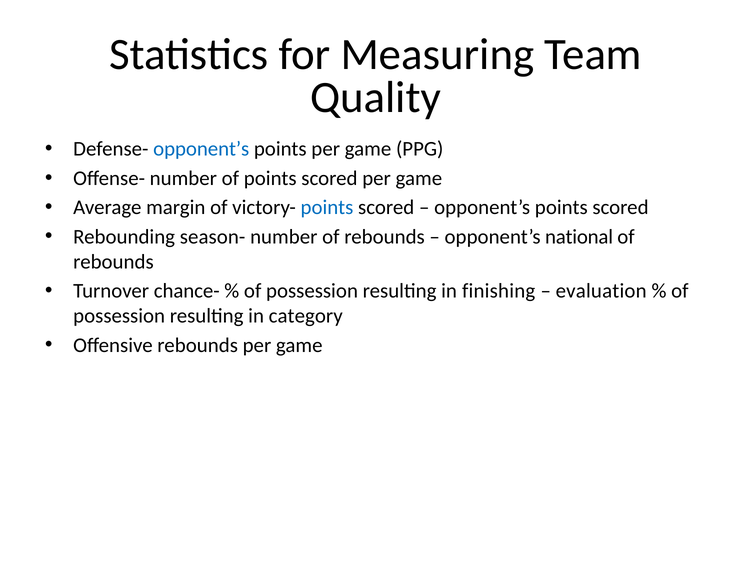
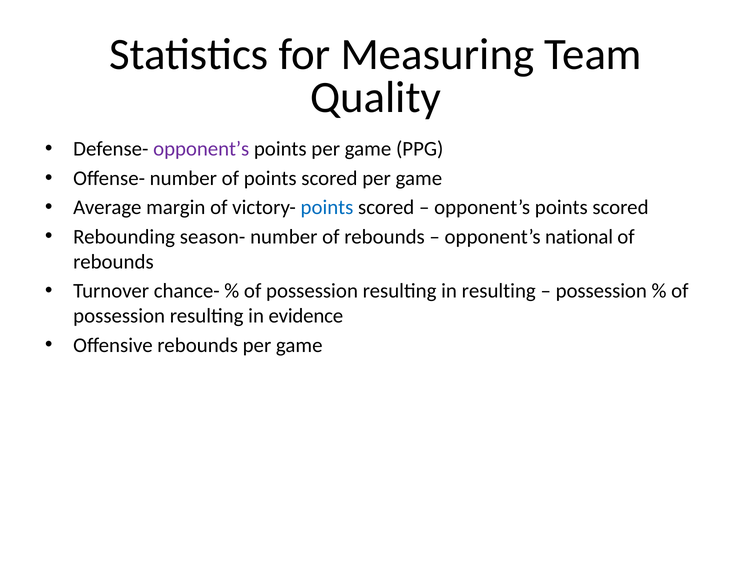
opponent’s at (201, 149) colour: blue -> purple
in finishing: finishing -> resulting
evaluation at (601, 291): evaluation -> possession
category: category -> evidence
